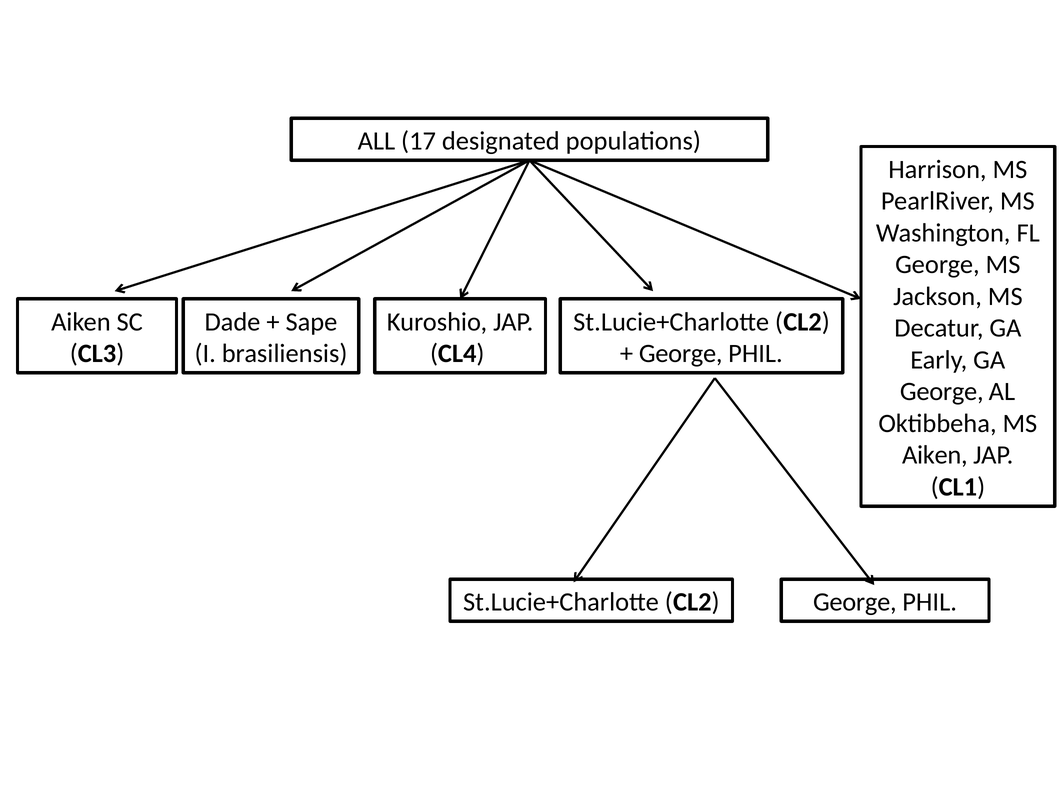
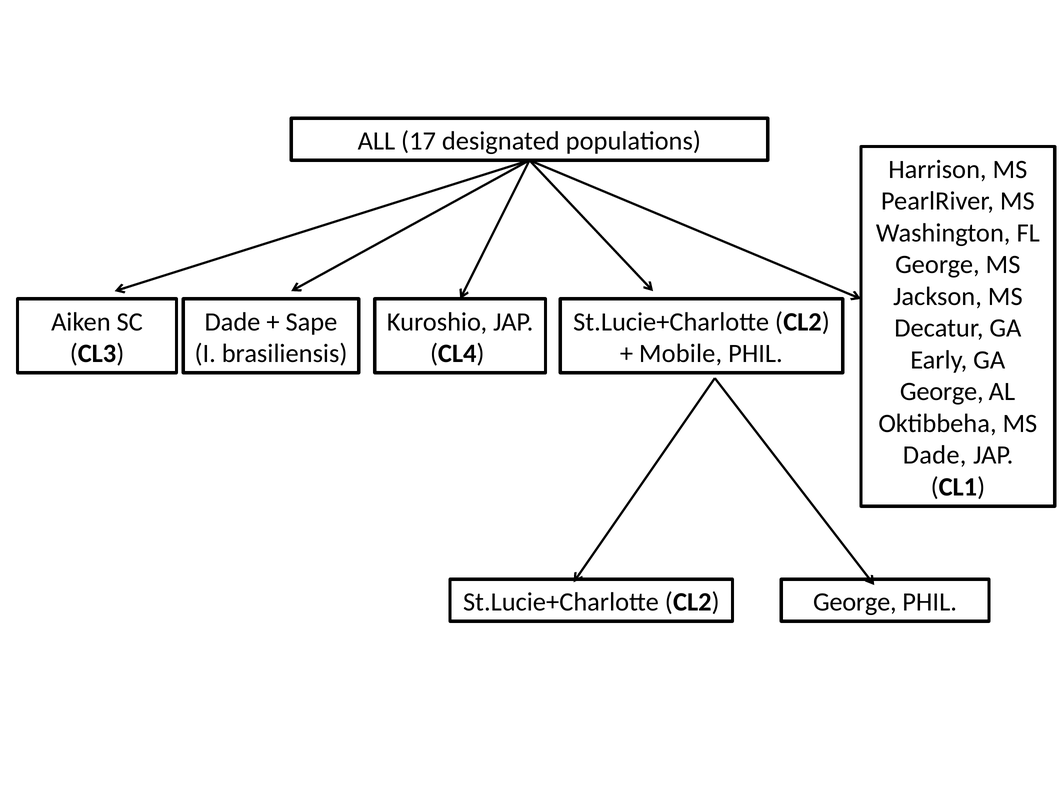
George at (681, 354): George -> Mobile
Aiken at (935, 455): Aiken -> Dade
